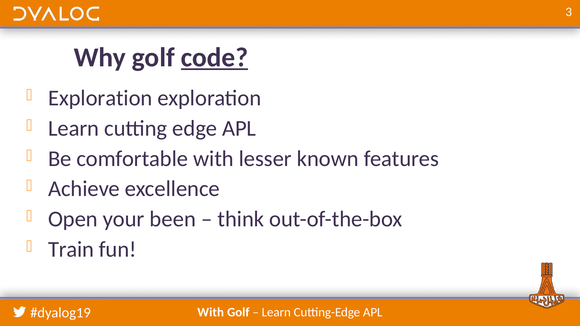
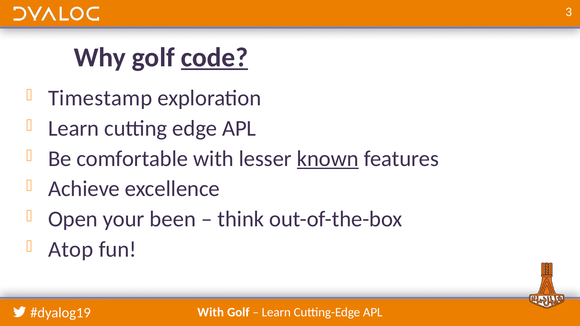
Exploration at (100, 98): Exploration -> Timestamp
known underline: none -> present
Train: Train -> Atop
